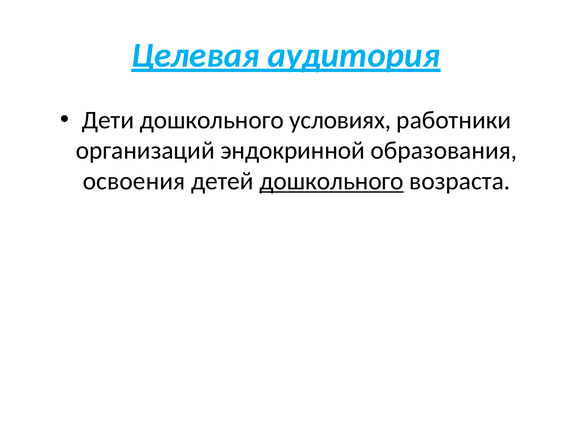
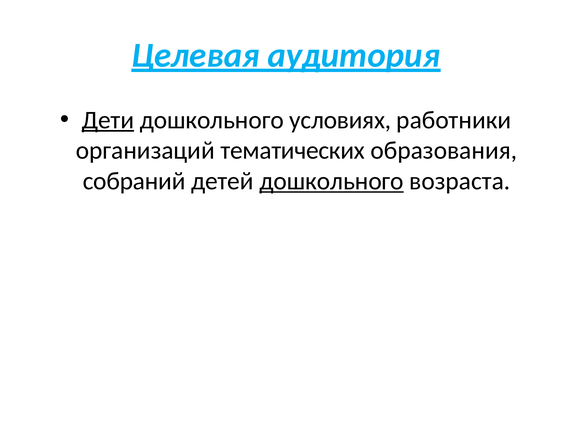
Дети underline: none -> present
эндокринной: эндокринной -> тематических
освоения: освоения -> собраний
